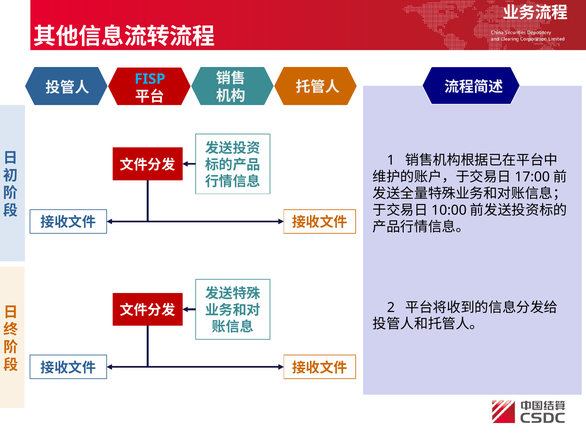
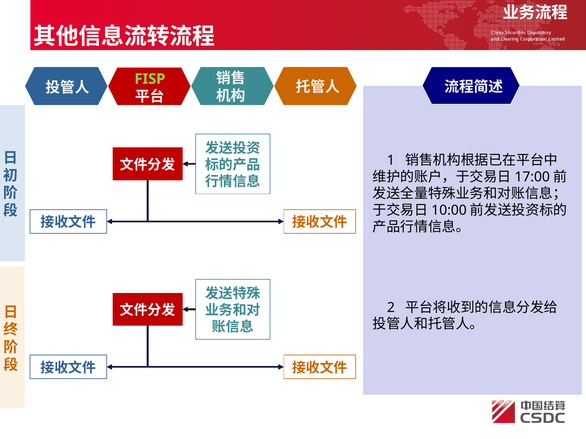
FISP colour: light blue -> light green
